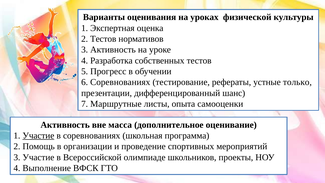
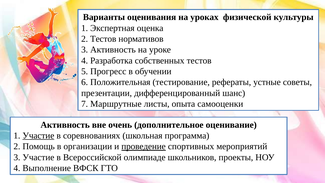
6 Соревнованиях: Соревнованиях -> Положительная
только: только -> советы
масса: масса -> очень
проведение underline: none -> present
